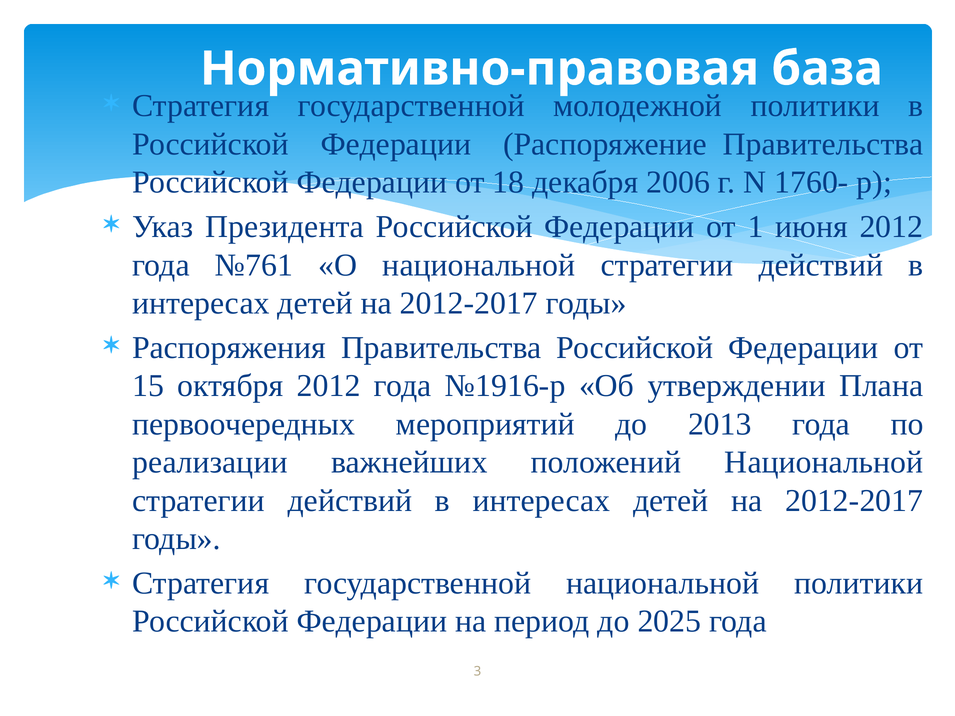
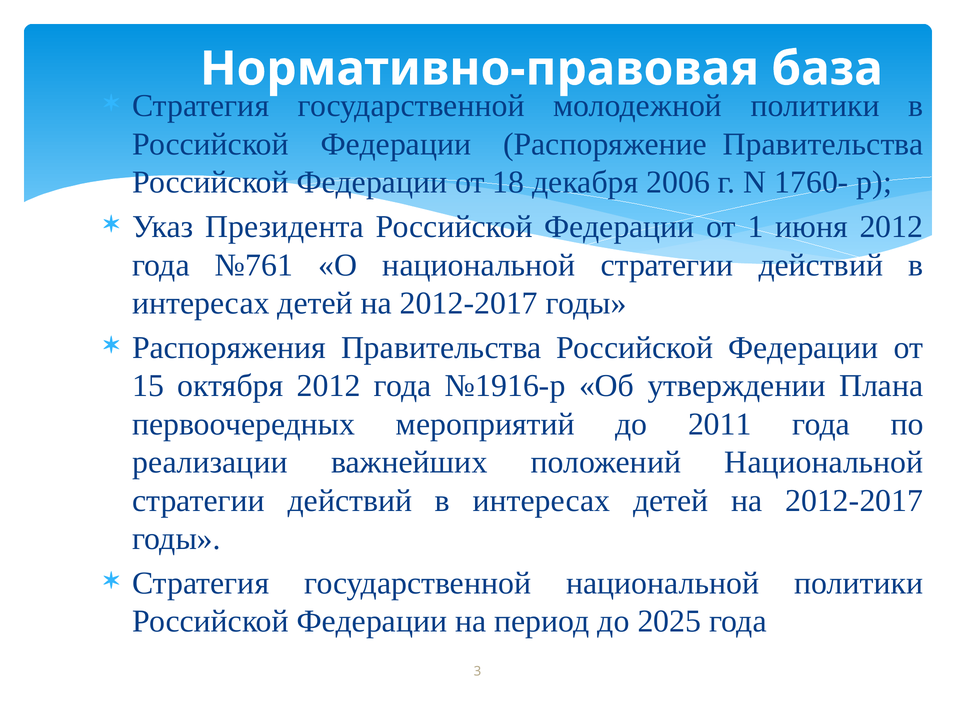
2013: 2013 -> 2011
